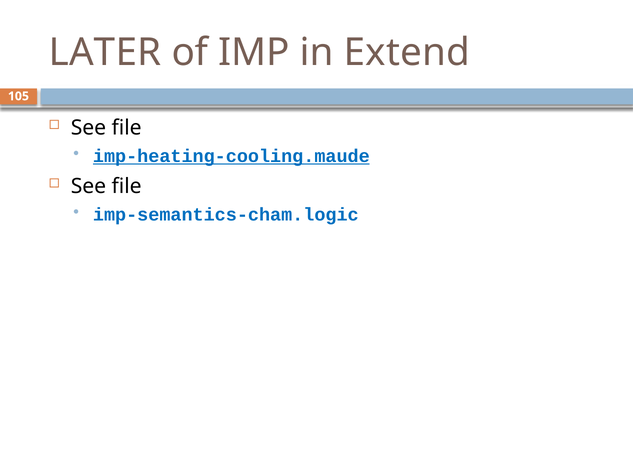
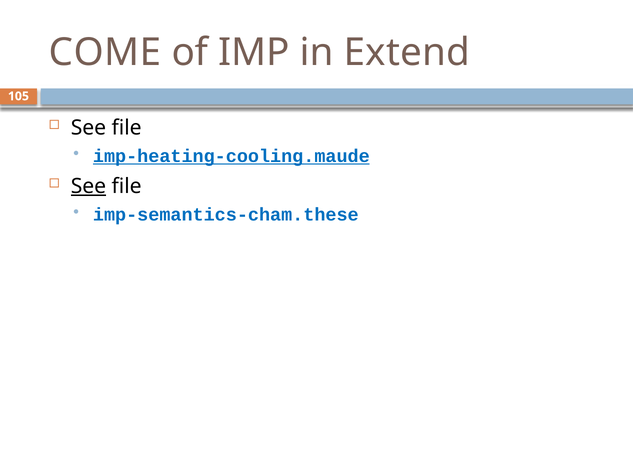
LATER: LATER -> COME
See at (88, 186) underline: none -> present
imp-semantics-cham.logic: imp-semantics-cham.logic -> imp-semantics-cham.these
